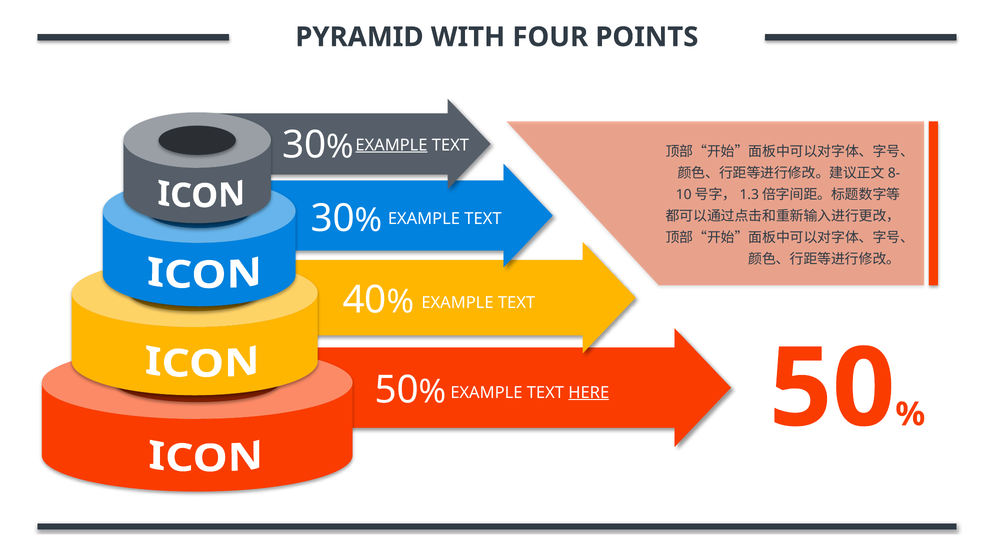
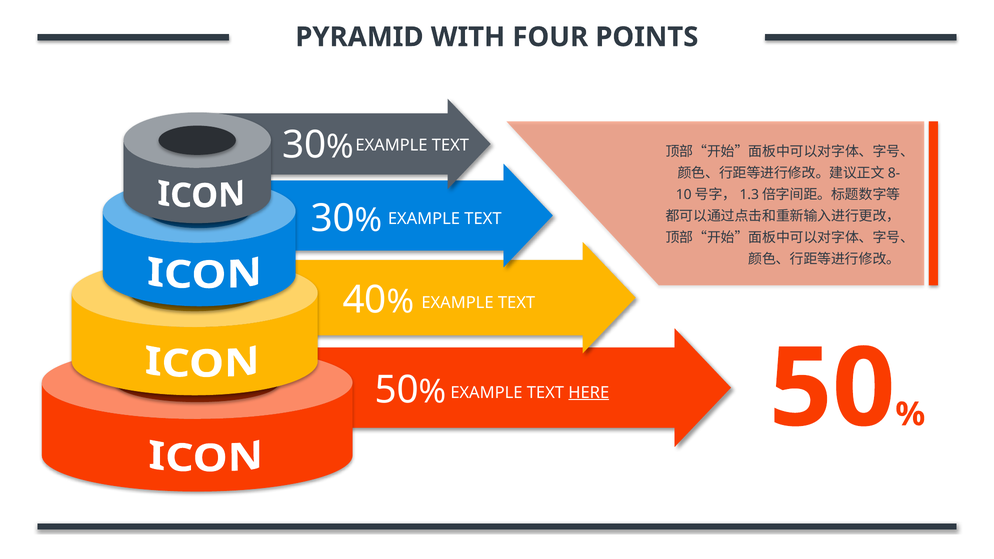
EXAMPLE at (391, 145) underline: present -> none
